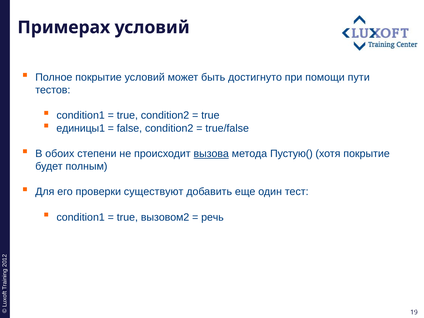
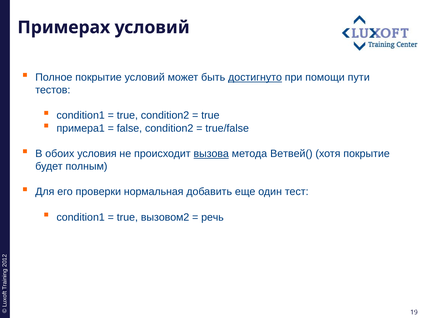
достигнуто underline: none -> present
единицы1: единицы1 -> примера1
степени: степени -> условия
Пустую(: Пустую( -> Ветвей(
существуют: существуют -> нормальная
